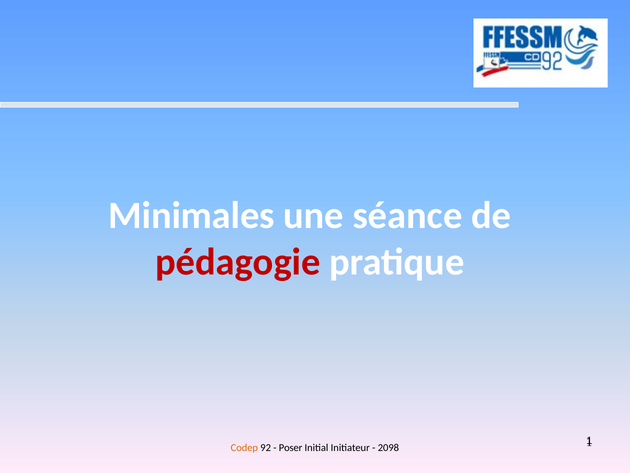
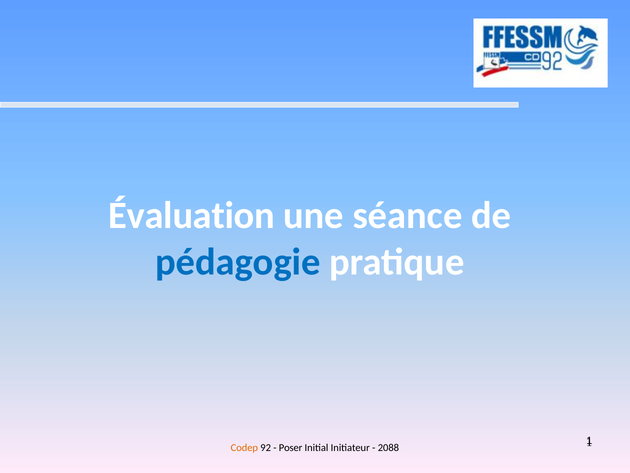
Minimales: Minimales -> Évaluation
pédagogie colour: red -> blue
2098: 2098 -> 2088
